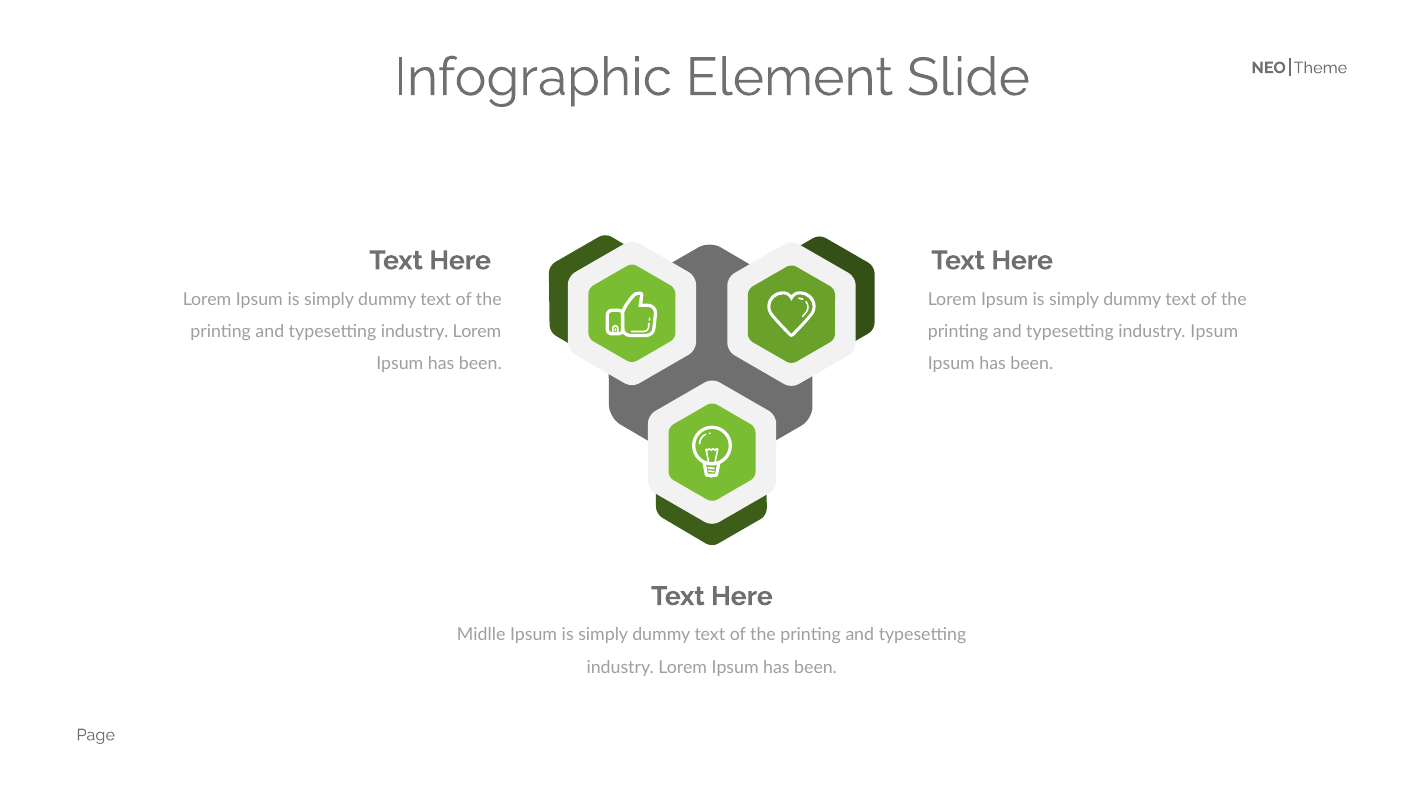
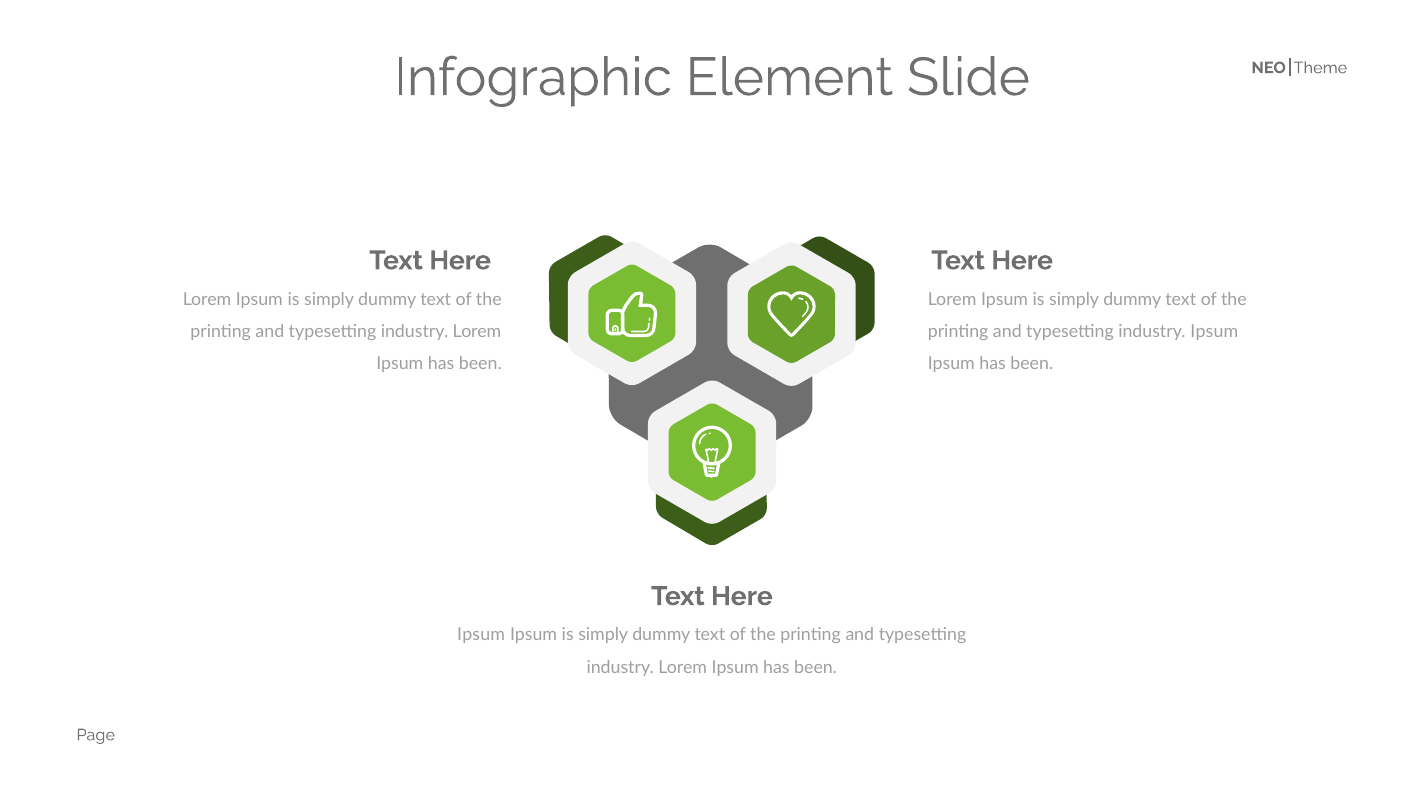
Midlle at (481, 635): Midlle -> Ipsum
